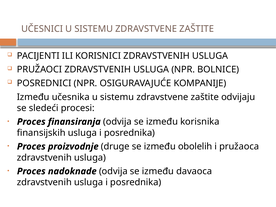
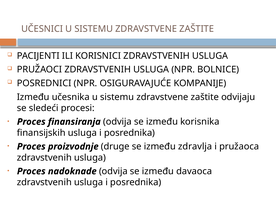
obolelih: obolelih -> zdravlja
